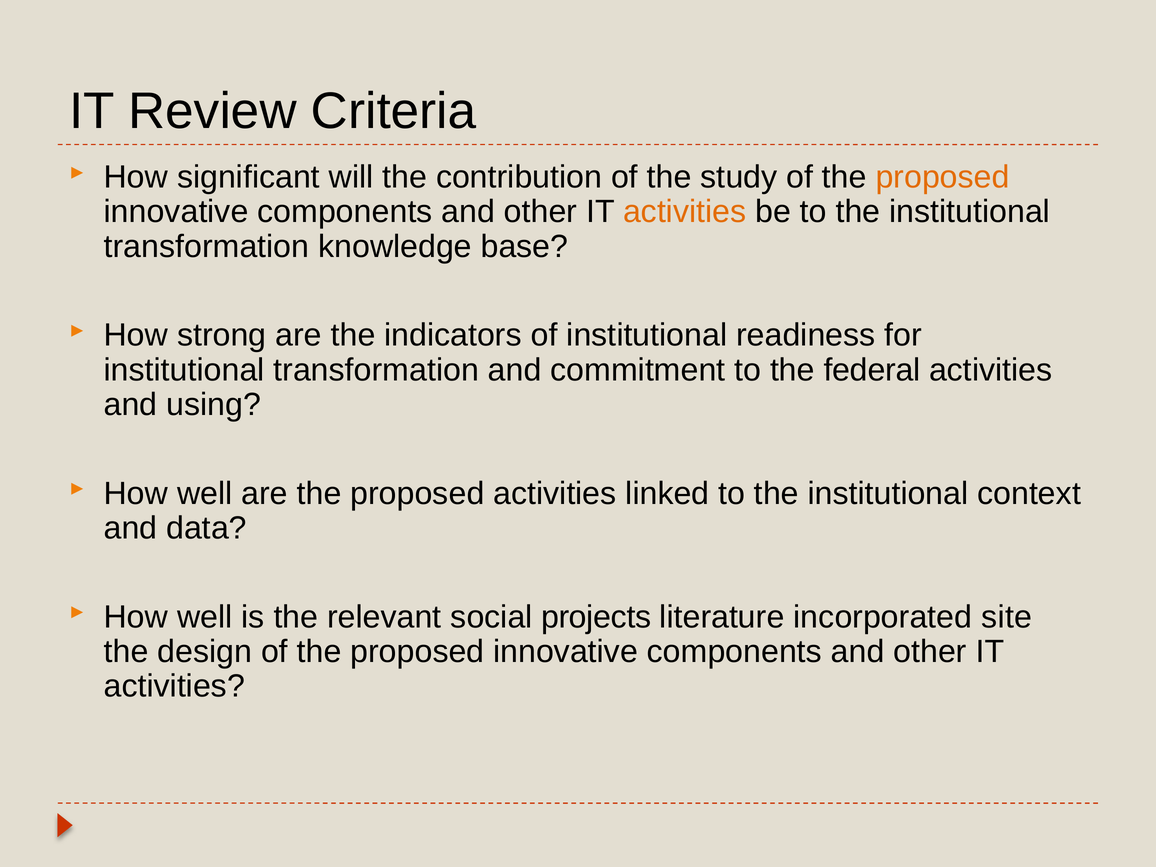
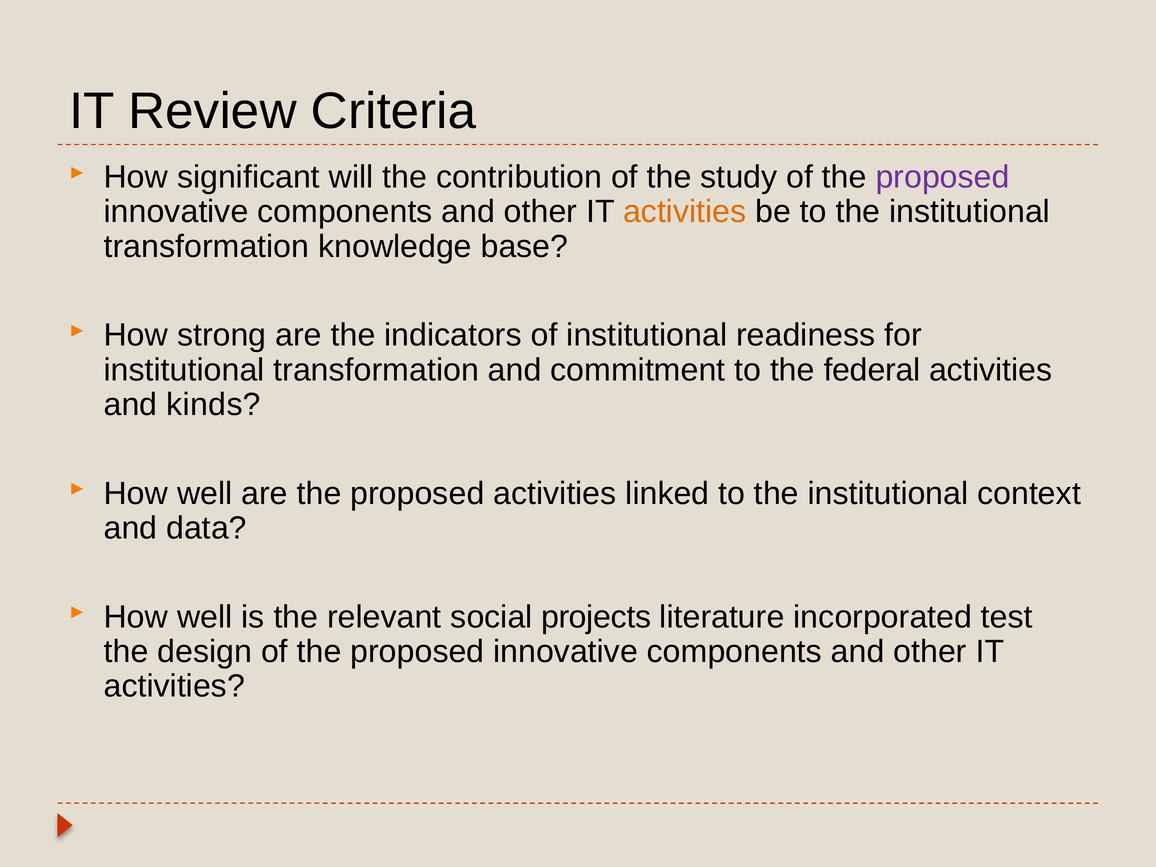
proposed at (943, 177) colour: orange -> purple
using: using -> kinds
site: site -> test
